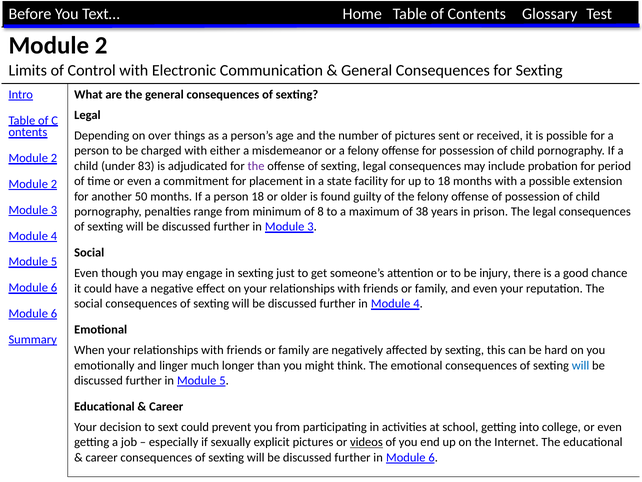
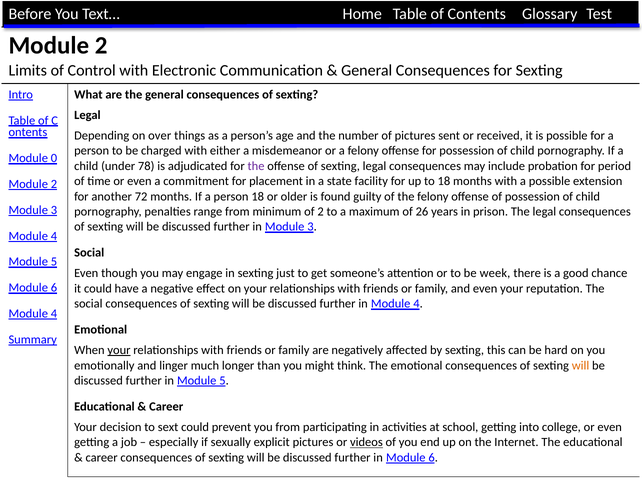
2 at (54, 158): 2 -> 0
83: 83 -> 78
50: 50 -> 72
of 8: 8 -> 2
38: 38 -> 26
injury: injury -> week
6 at (54, 313): 6 -> 4
your at (119, 350) underline: none -> present
will at (581, 365) colour: blue -> orange
